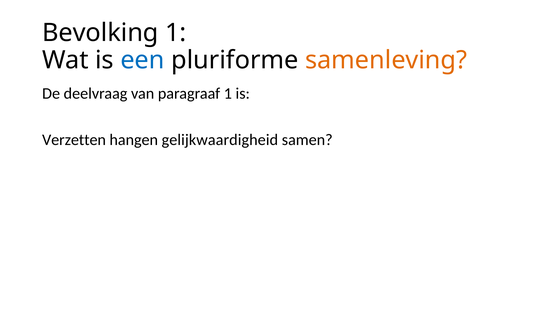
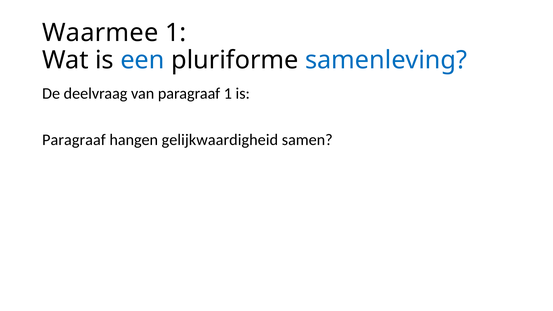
Bevolking: Bevolking -> Waarmee
samenleving colour: orange -> blue
Verzetten at (74, 140): Verzetten -> Paragraaf
